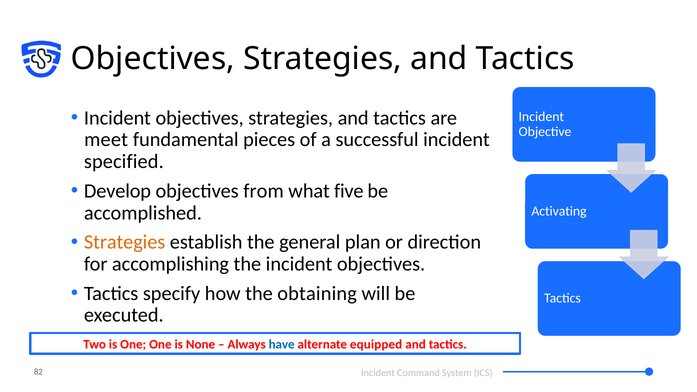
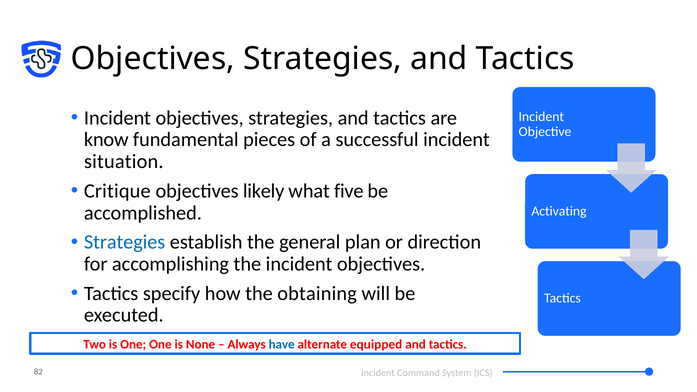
meet: meet -> know
specified: specified -> situation
Develop: Develop -> Critique
from: from -> likely
Strategies at (125, 242) colour: orange -> blue
